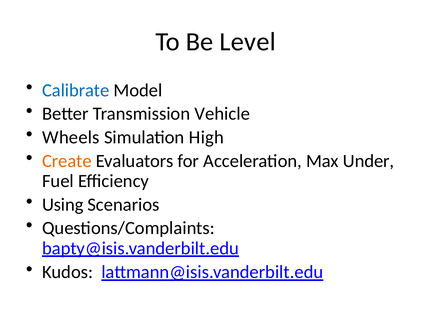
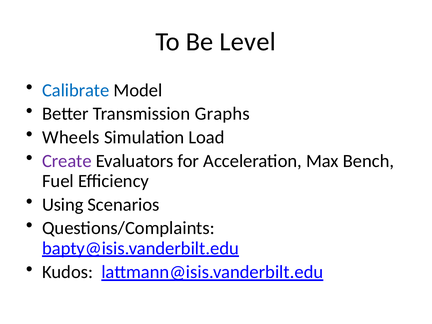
Vehicle: Vehicle -> Graphs
High: High -> Load
Create colour: orange -> purple
Under: Under -> Bench
